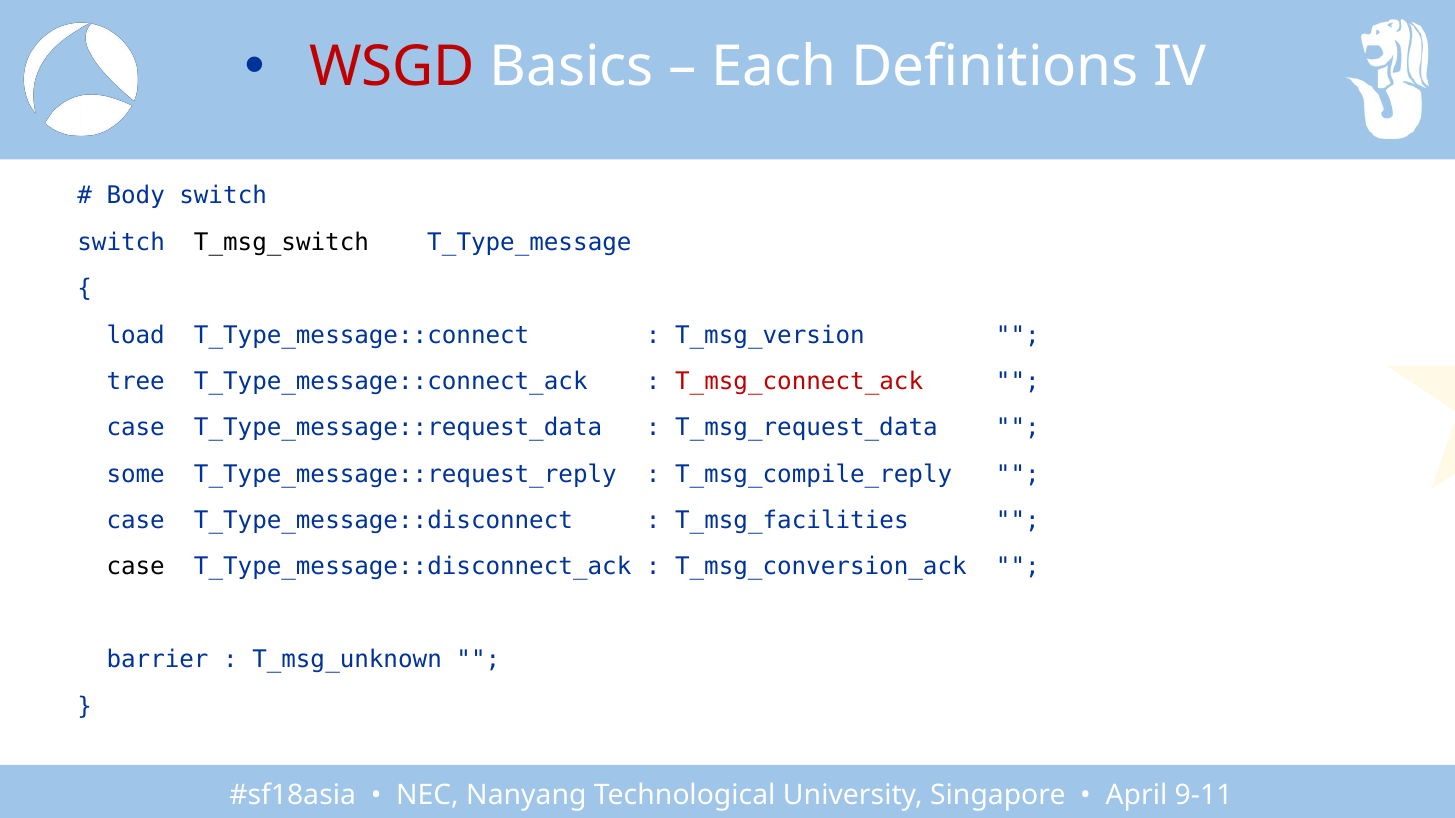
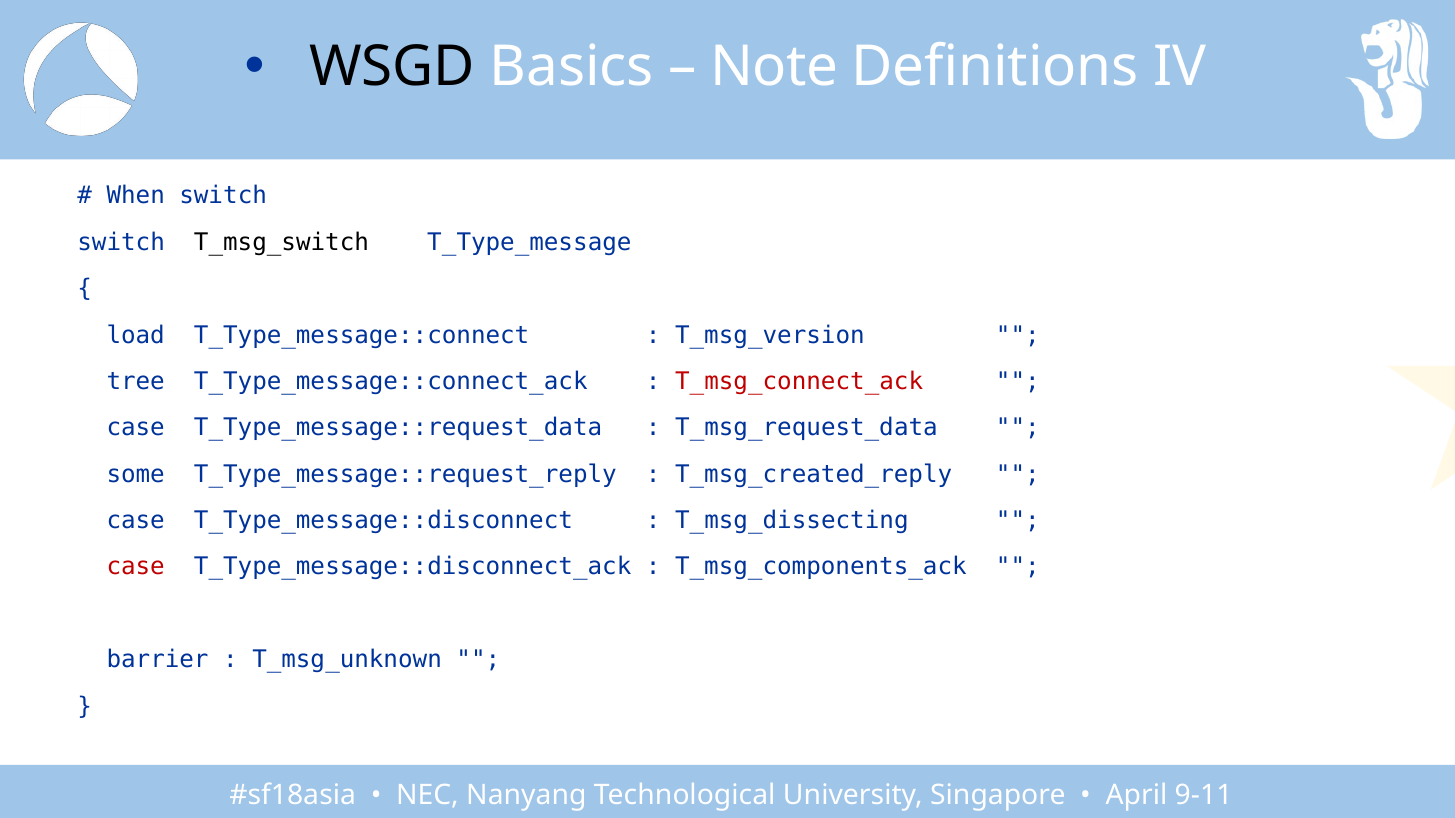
WSGD colour: red -> black
Each: Each -> Note
Body: Body -> When
T_msg_compile_reply: T_msg_compile_reply -> T_msg_created_reply
T_msg_facilities: T_msg_facilities -> T_msg_dissecting
case at (136, 567) colour: black -> red
T_msg_conversion_ack: T_msg_conversion_ack -> T_msg_components_ack
